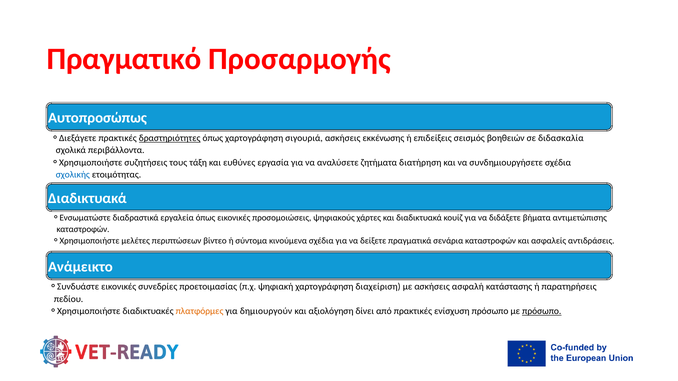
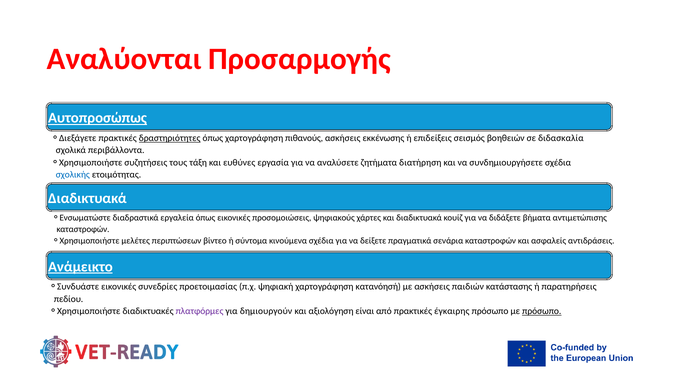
Πραγματικό: Πραγματικό -> Αναλύονται
Αυτοπροσώπως underline: none -> present
σιγουριά: σιγουριά -> πιθανούς
Ανάμεικτο underline: none -> present
διαχείριση: διαχείριση -> κατανόησή
ασφαλή: ασφαλή -> παιδιών
πλατφόρμες colour: orange -> purple
δίνει: δίνει -> είναι
ενίσχυση: ενίσχυση -> έγκαιρης
